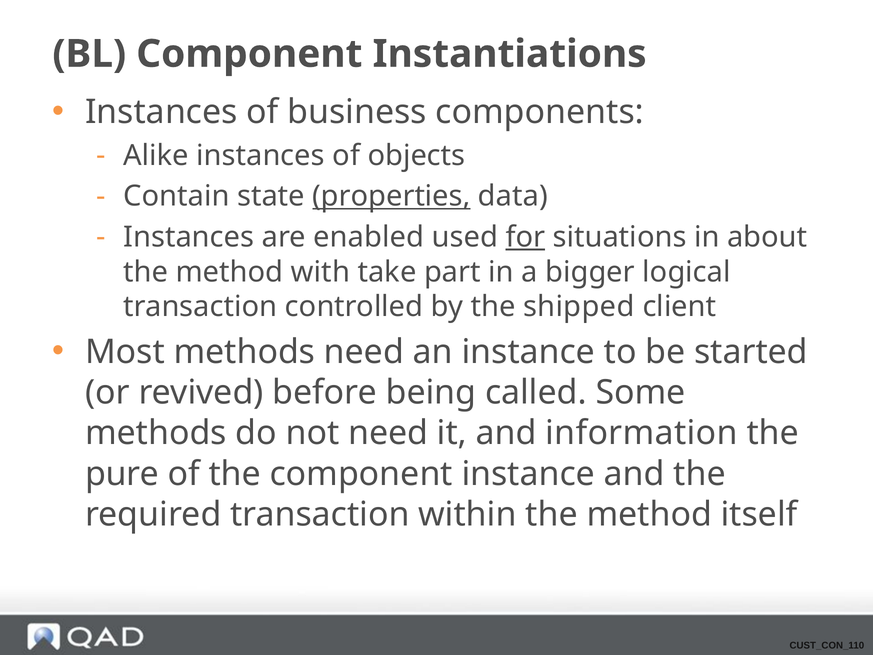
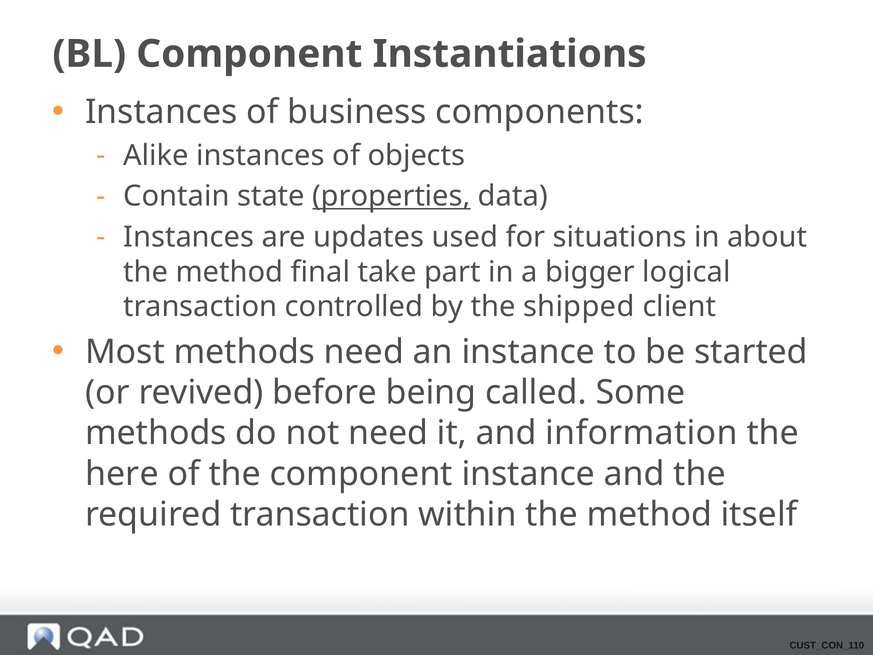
enabled: enabled -> updates
for underline: present -> none
with: with -> final
pure: pure -> here
